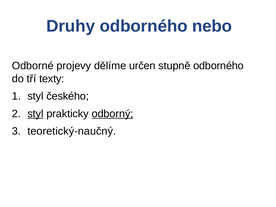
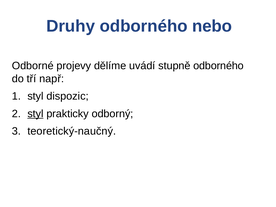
určen: určen -> uvádí
texty: texty -> např
českého: českého -> dispozic
odborný underline: present -> none
